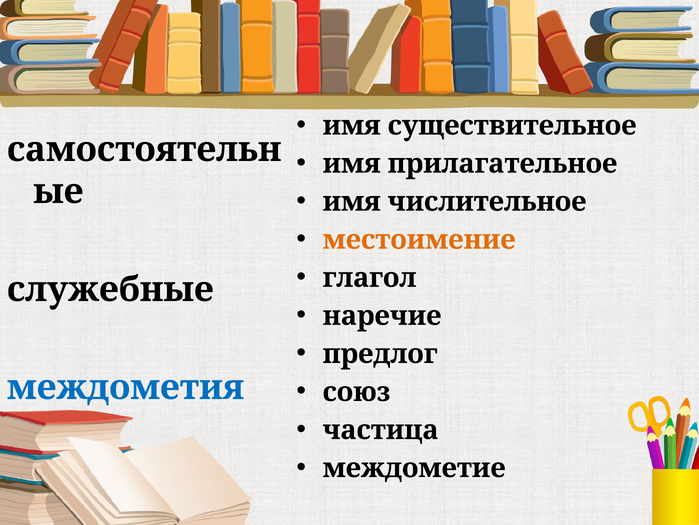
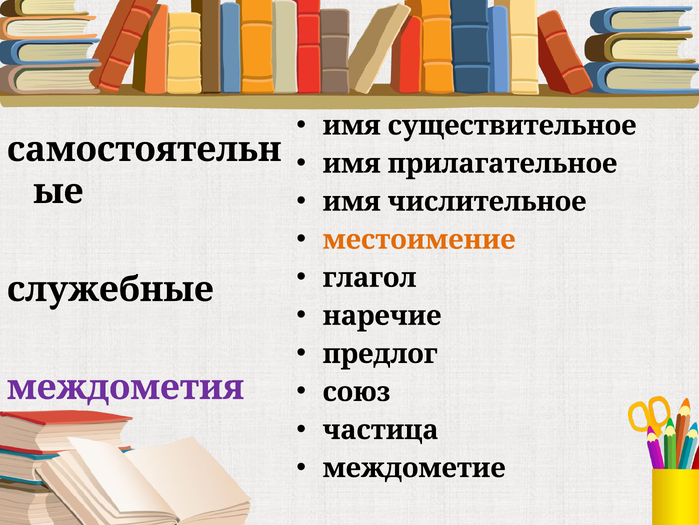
междометия colour: blue -> purple
